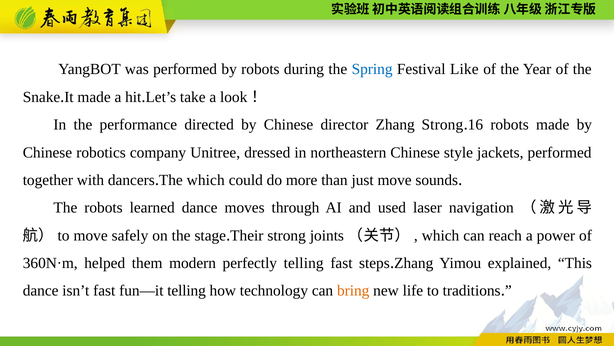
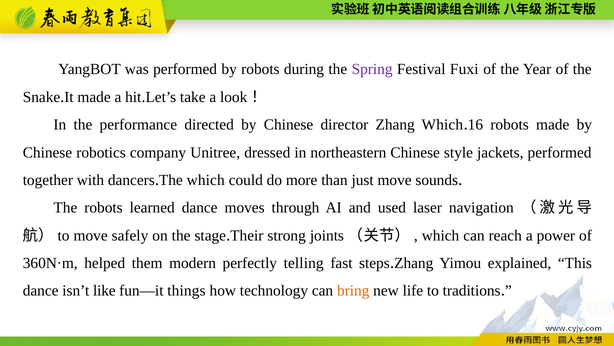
Spring colour: blue -> purple
Like: Like -> Fuxi
Zhang Strong: Strong -> Which
isn’t fast: fast -> like
fun—it telling: telling -> things
